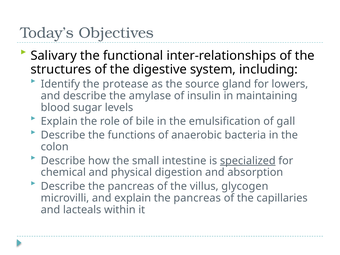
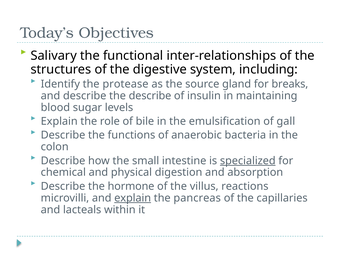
lowers: lowers -> breaks
the amylase: amylase -> describe
Describe the pancreas: pancreas -> hormone
glycogen: glycogen -> reactions
explain at (133, 198) underline: none -> present
